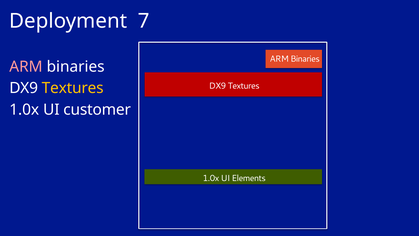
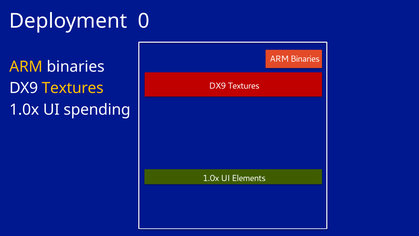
7: 7 -> 0
ARM at (26, 67) colour: pink -> yellow
customer: customer -> spending
